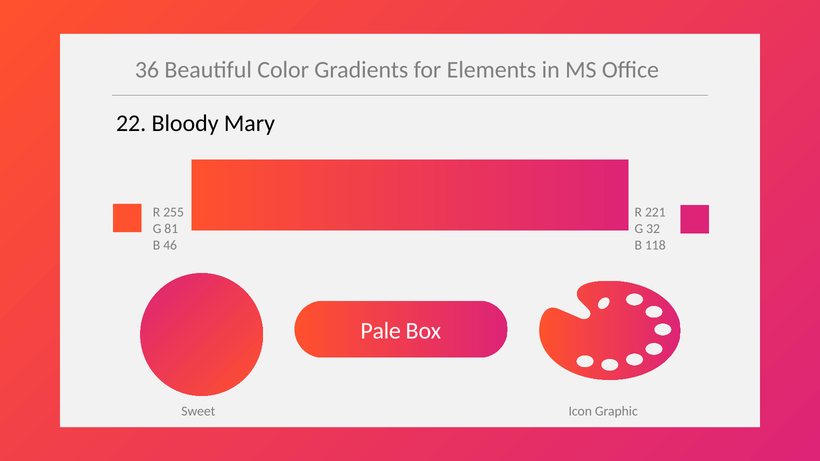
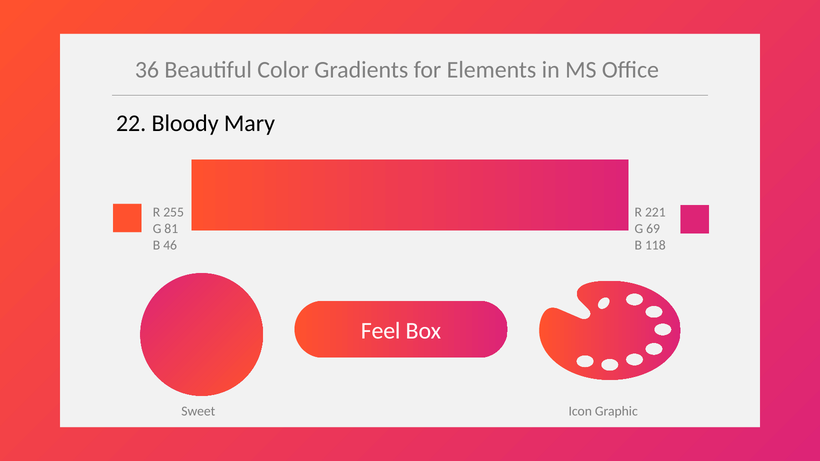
32: 32 -> 69
Pale: Pale -> Feel
